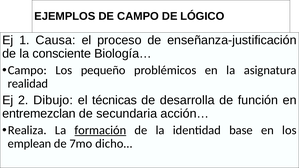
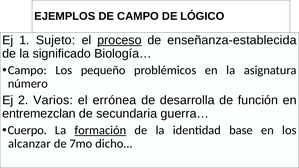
Causa: Causa -> Sujeto
proceso underline: none -> present
enseñanza-justificación: enseñanza-justificación -> enseñanza-establecida
consciente: consciente -> significado
realidad: realidad -> número
Dibujo: Dibujo -> Varios
técnicas: técnicas -> errónea
acción…: acción… -> guerra…
Realiza: Realiza -> Cuerpo
emplean: emplean -> alcanzar
